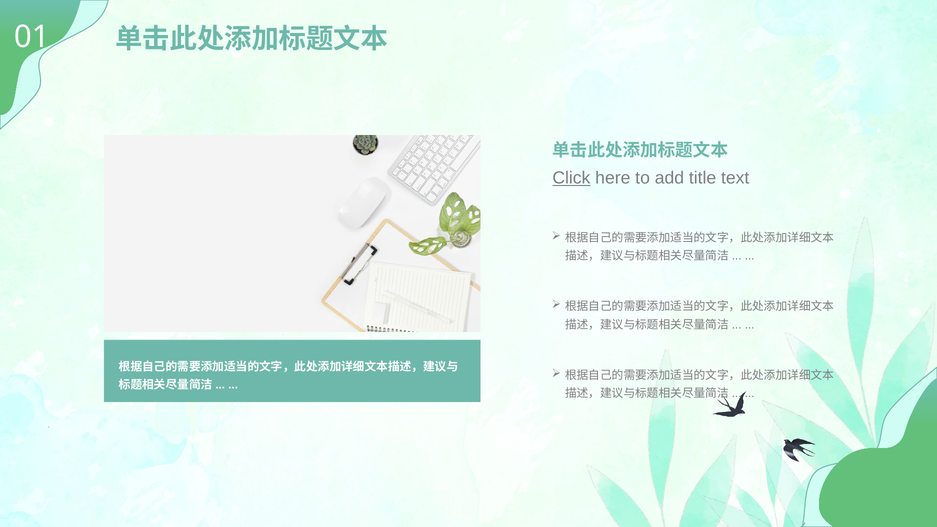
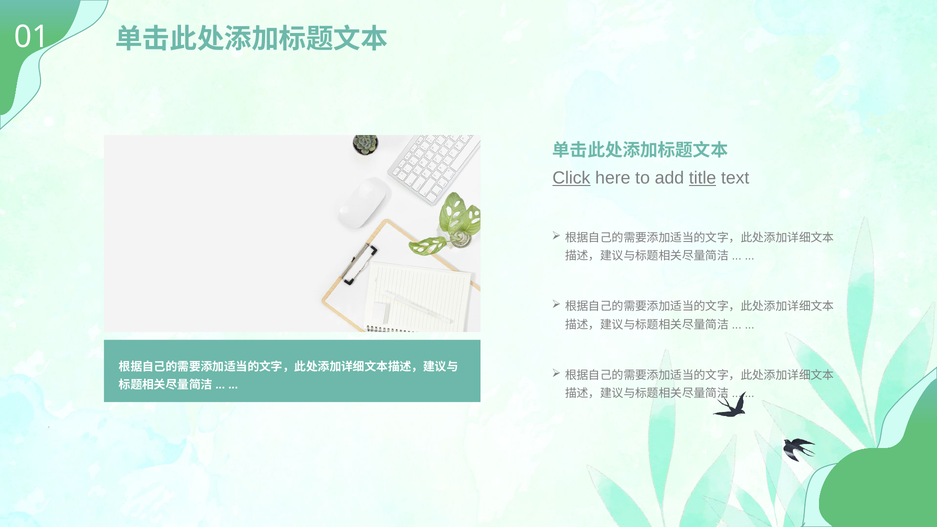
title underline: none -> present
